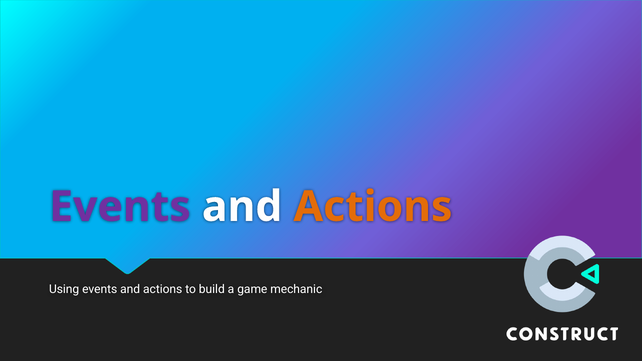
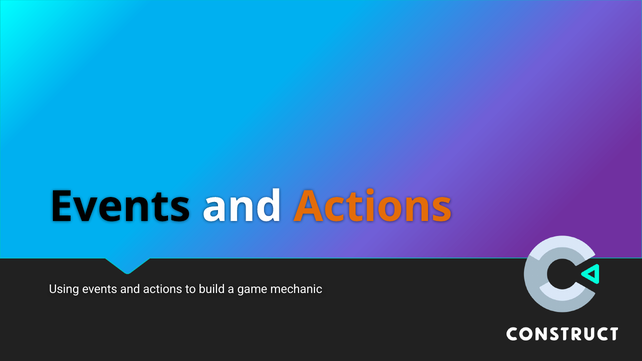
Events at (120, 207) colour: purple -> black
